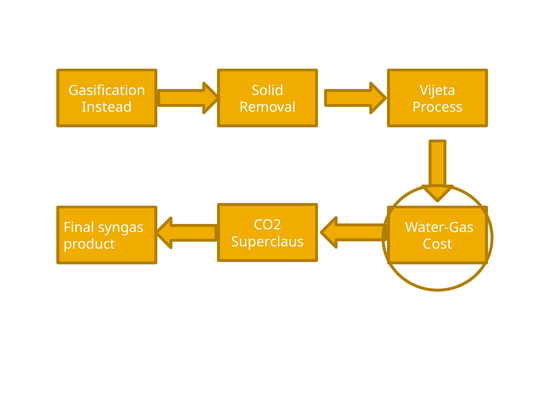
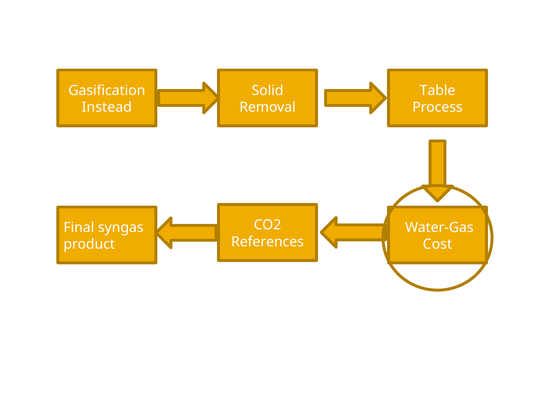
Vijeta: Vijeta -> Table
Superclaus: Superclaus -> References
